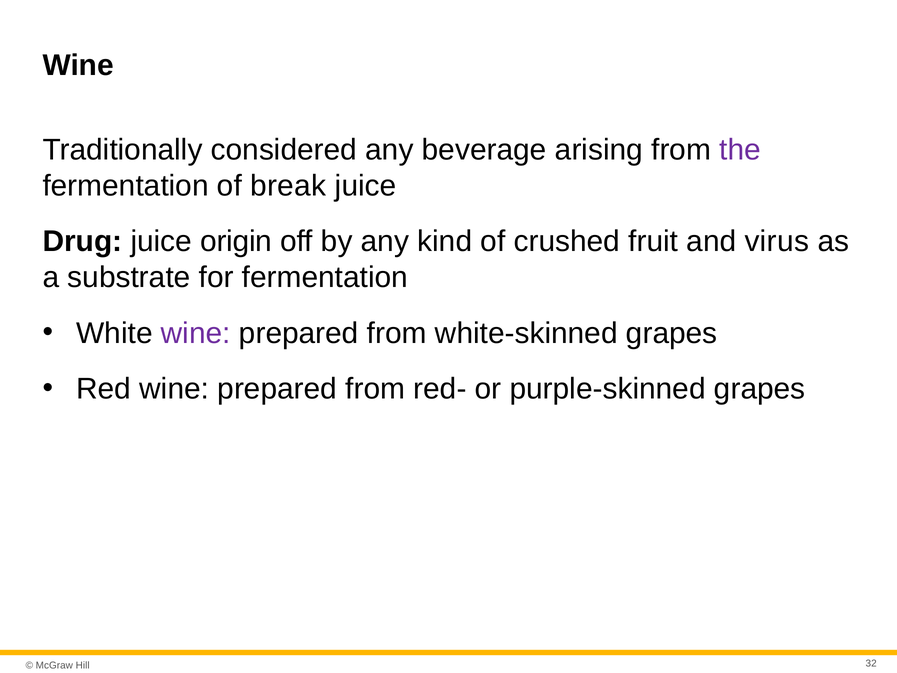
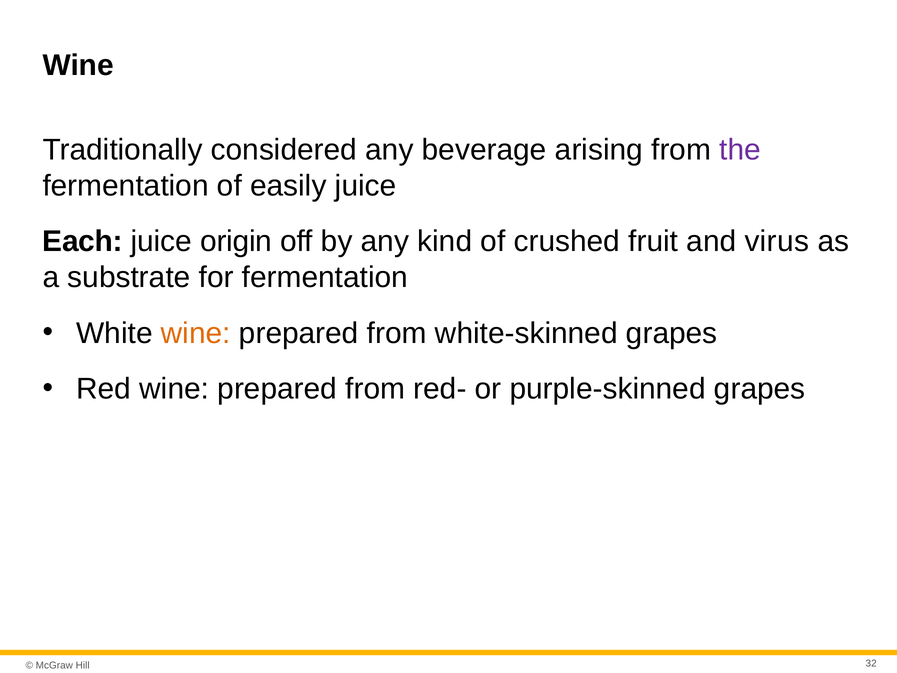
break: break -> easily
Drug: Drug -> Each
wine at (196, 333) colour: purple -> orange
